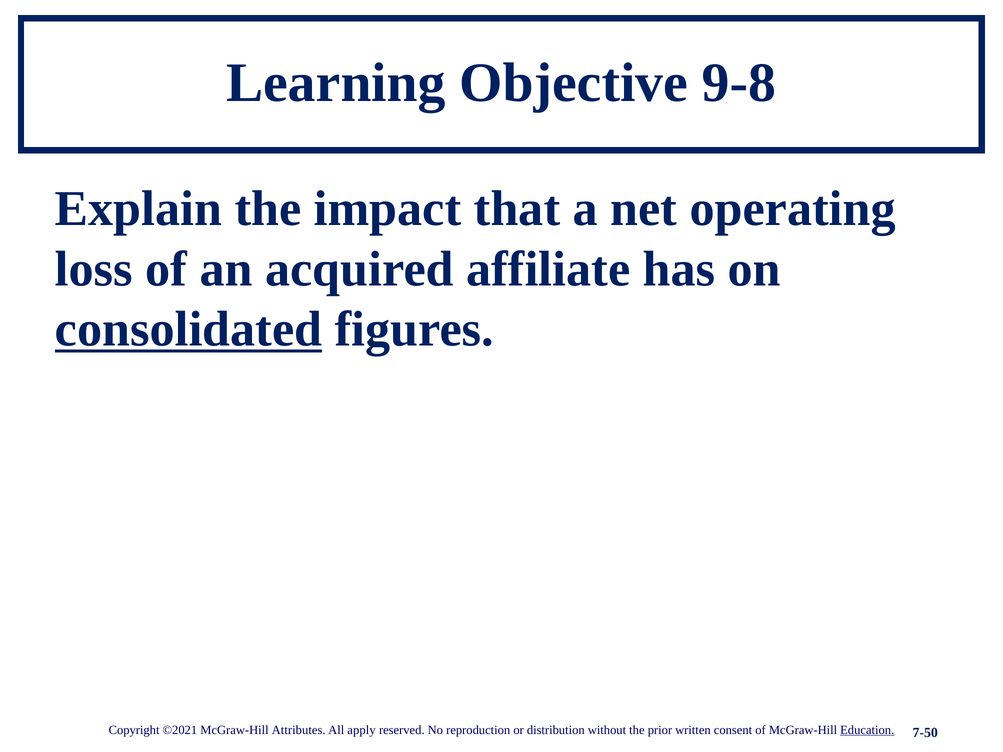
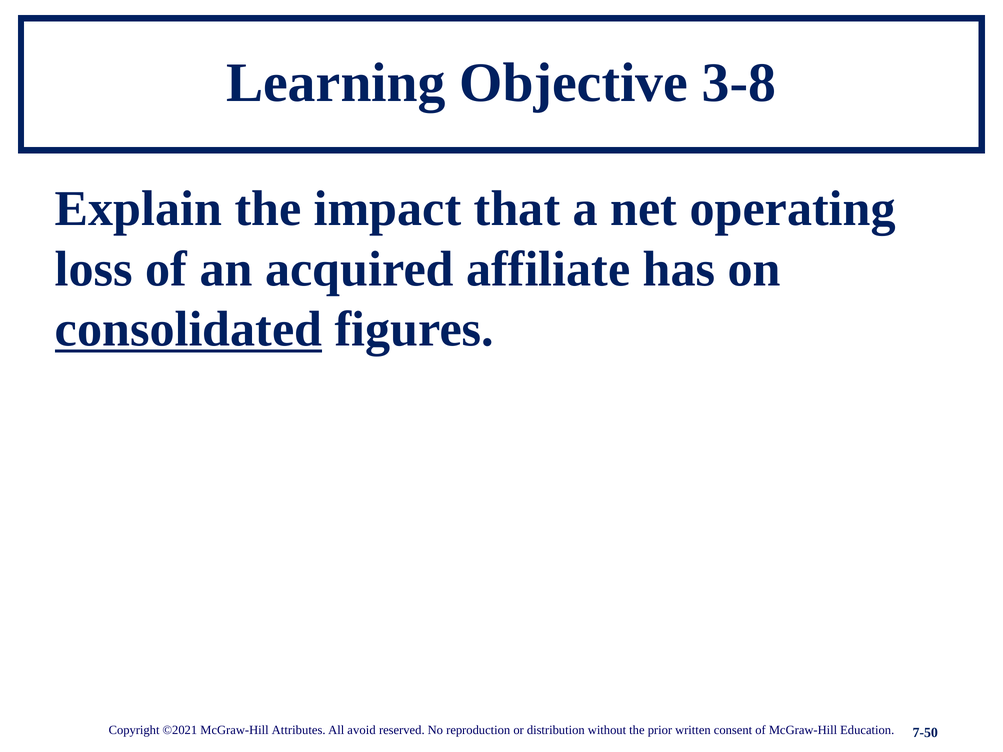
9-8: 9-8 -> 3-8
apply: apply -> avoid
Education underline: present -> none
